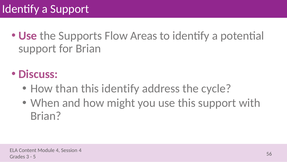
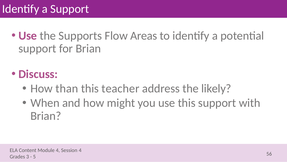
this identify: identify -> teacher
cycle: cycle -> likely
